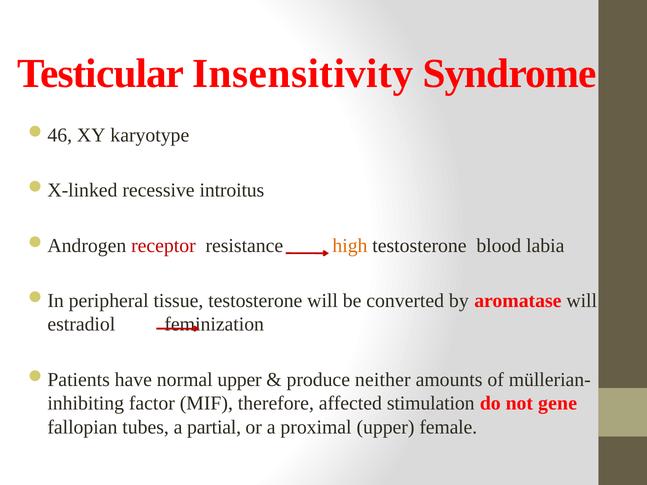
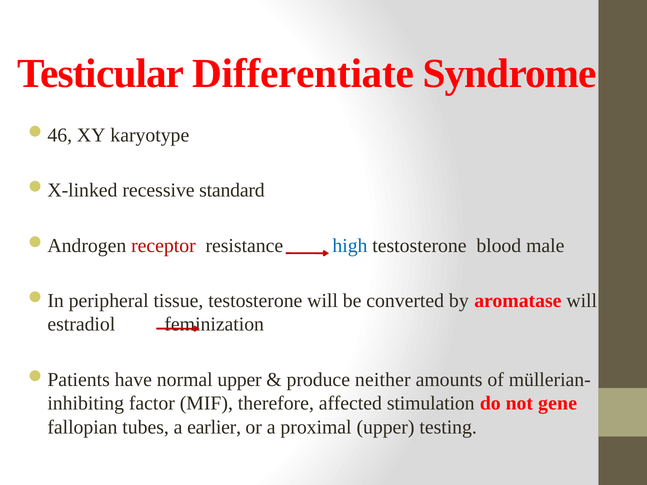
Insensitivity: Insensitivity -> Differentiate
introitus: introitus -> standard
high colour: orange -> blue
labia: labia -> male
partial: partial -> earlier
female: female -> testing
